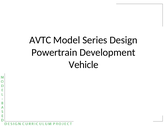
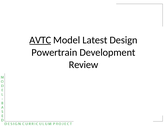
AVTC underline: none -> present
Series: Series -> Latest
Vehicle: Vehicle -> Review
